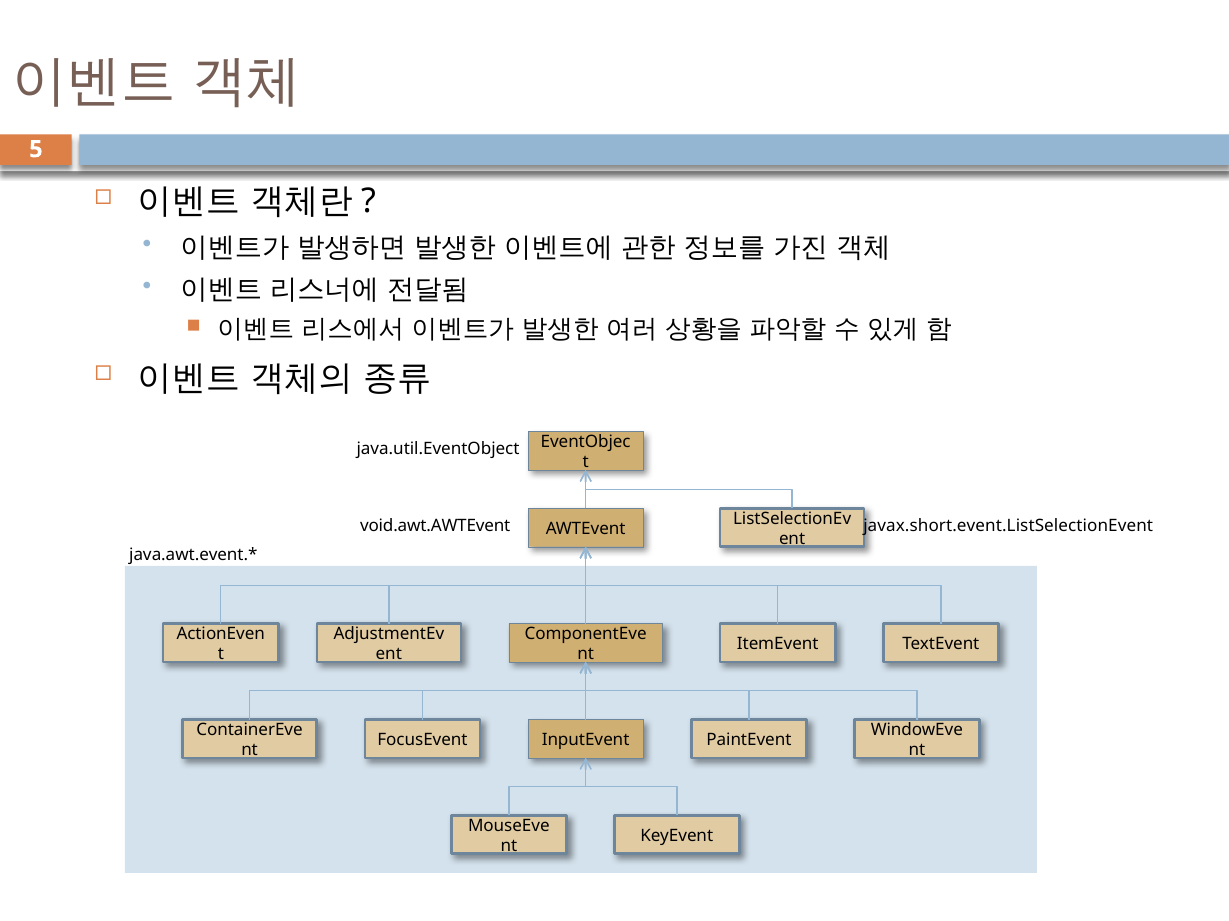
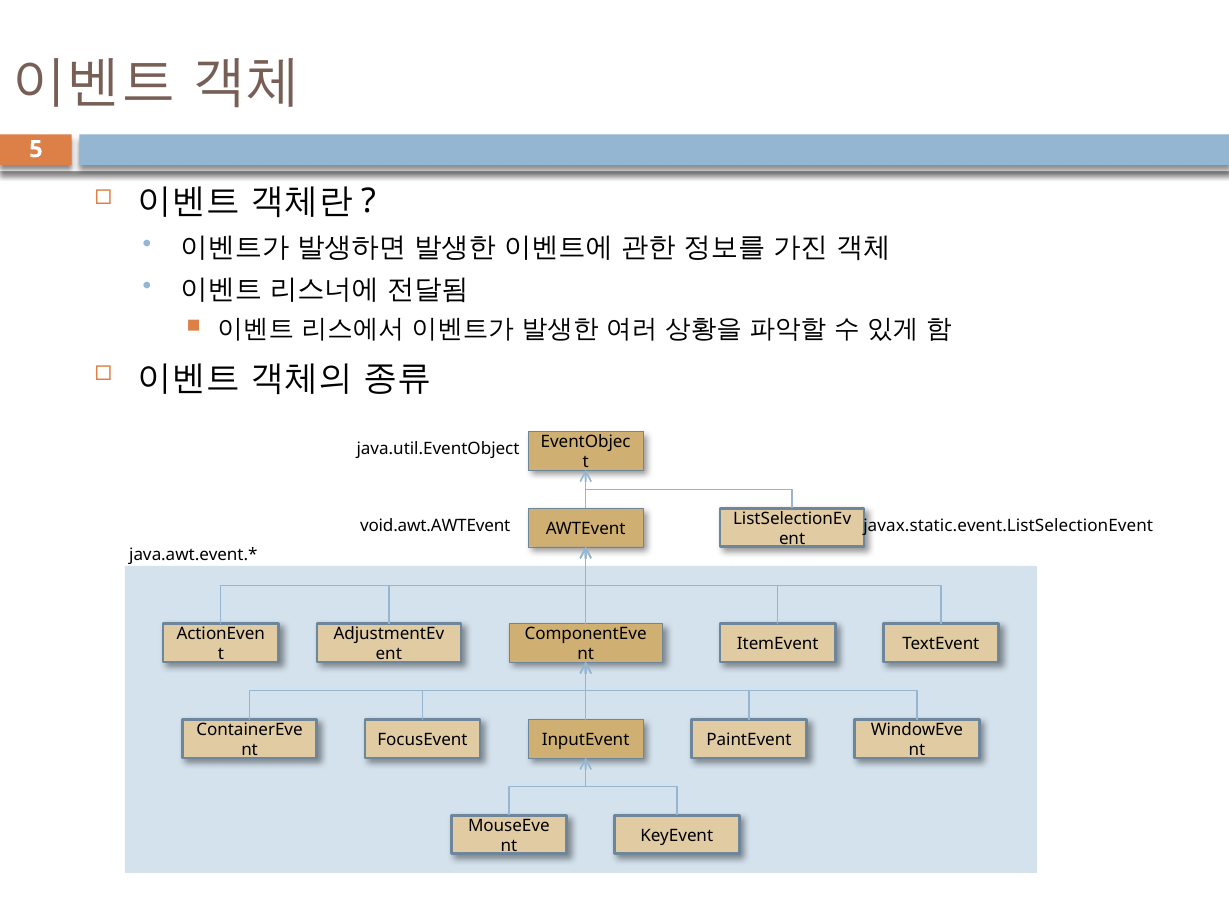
javax.short.event.ListSelectionEvent: javax.short.event.ListSelectionEvent -> javax.static.event.ListSelectionEvent
